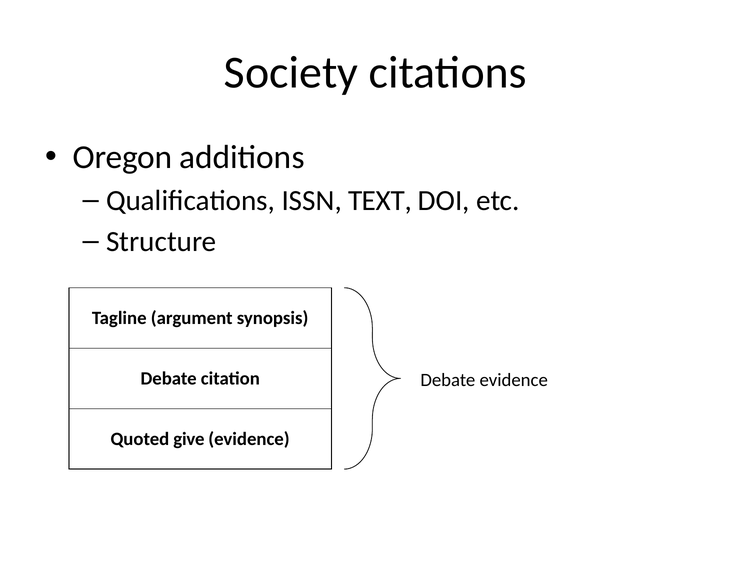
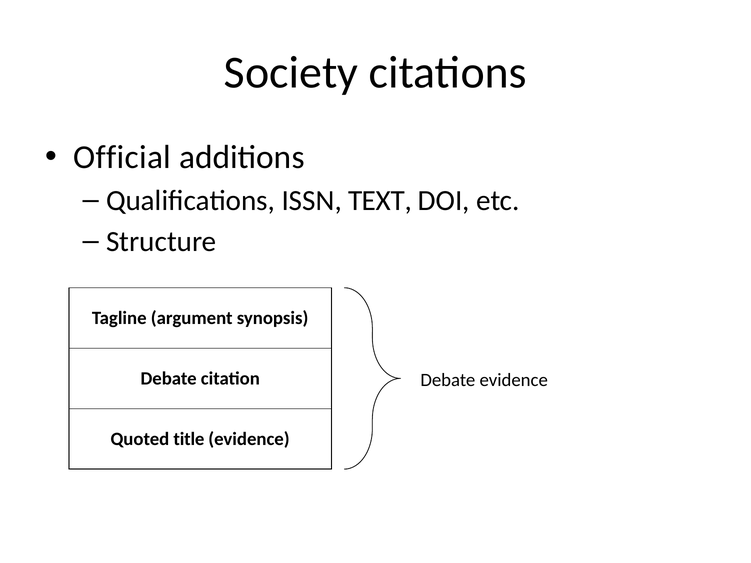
Oregon: Oregon -> Official
give: give -> title
